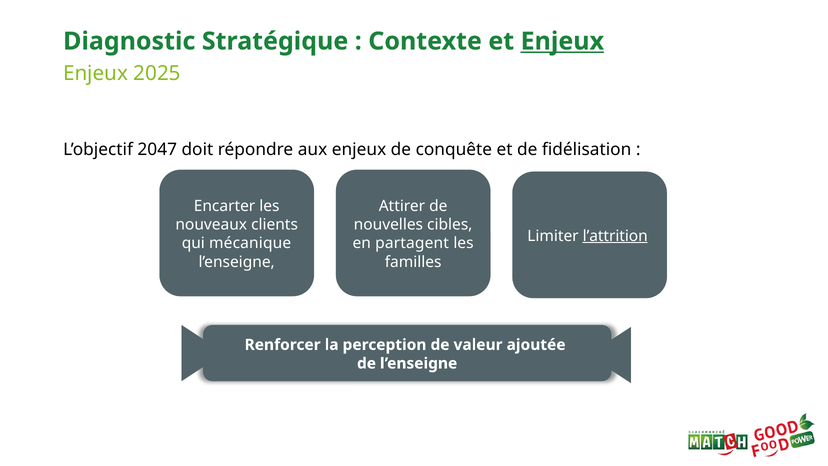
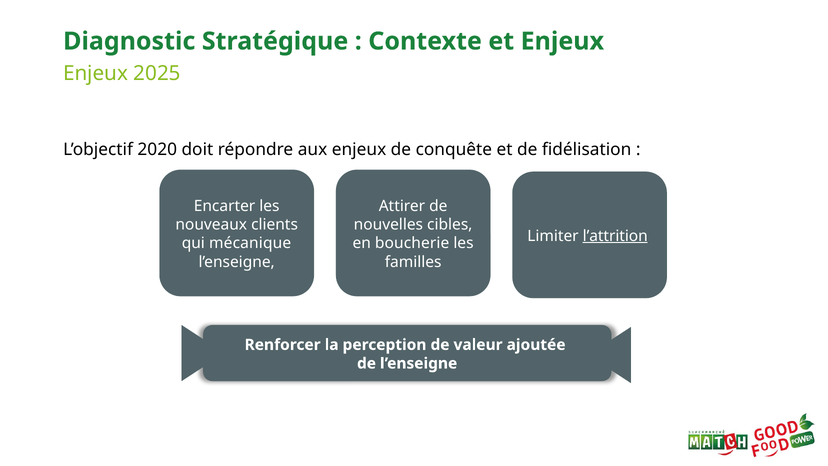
Enjeux at (562, 41) underline: present -> none
2047: 2047 -> 2020
partagent: partagent -> boucherie
